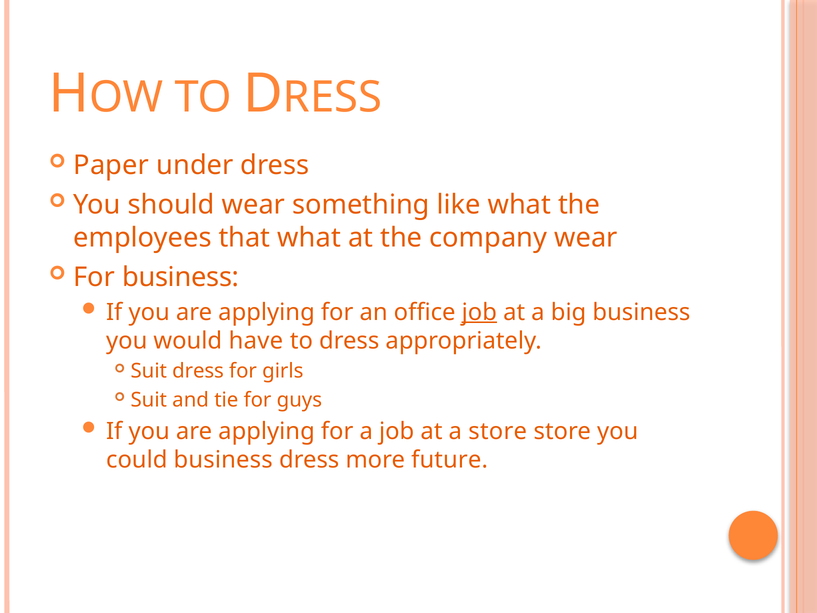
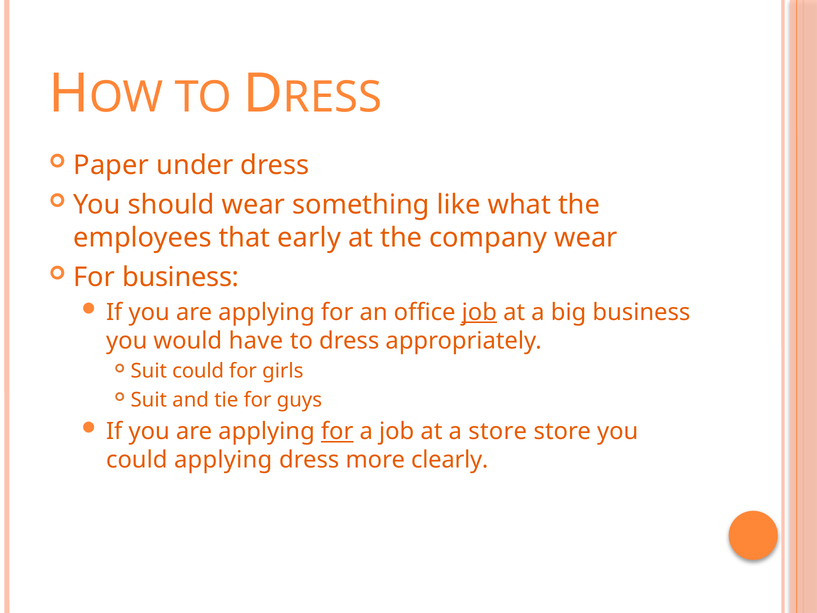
that what: what -> early
Suit dress: dress -> could
for at (337, 431) underline: none -> present
could business: business -> applying
future: future -> clearly
